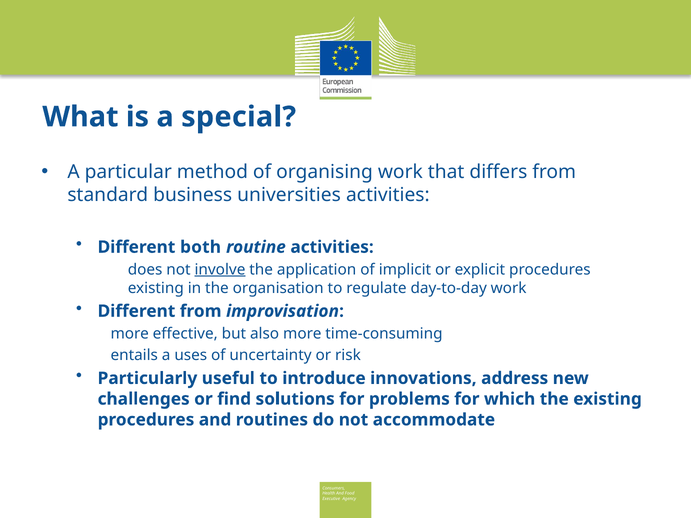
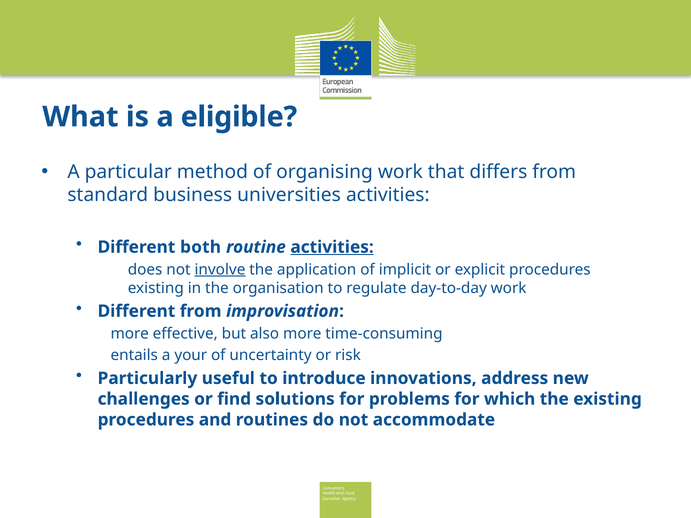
special: special -> eligible
activities at (332, 247) underline: none -> present
uses: uses -> your
